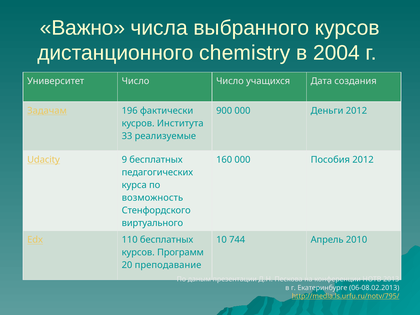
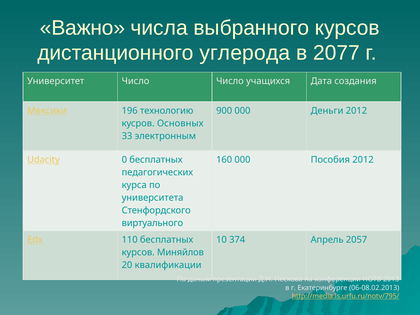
chemistry: chemistry -> углерода
2004: 2004 -> 2077
Задачам: Задачам -> Мексики
фактически: фактически -> технологию
Института: Института -> Основных
реализуемые: реализуемые -> электронным
9: 9 -> 0
возможность: возможность -> университета
744: 744 -> 374
2010: 2010 -> 2057
Программ: Программ -> Миняйлов
преподавание: преподавание -> квалификации
